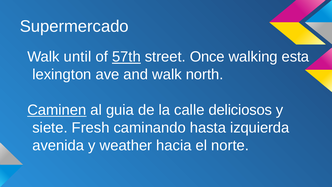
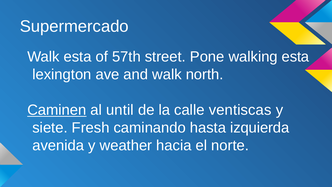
Walk until: until -> esta
57th underline: present -> none
Once: Once -> Pone
guia: guia -> until
deliciosos: deliciosos -> ventiscas
